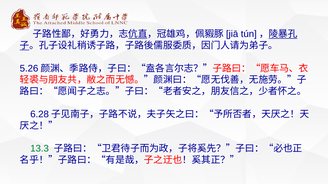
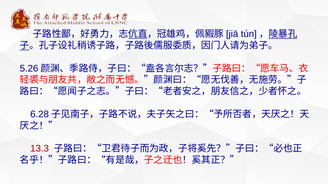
13.3 colour: green -> red
